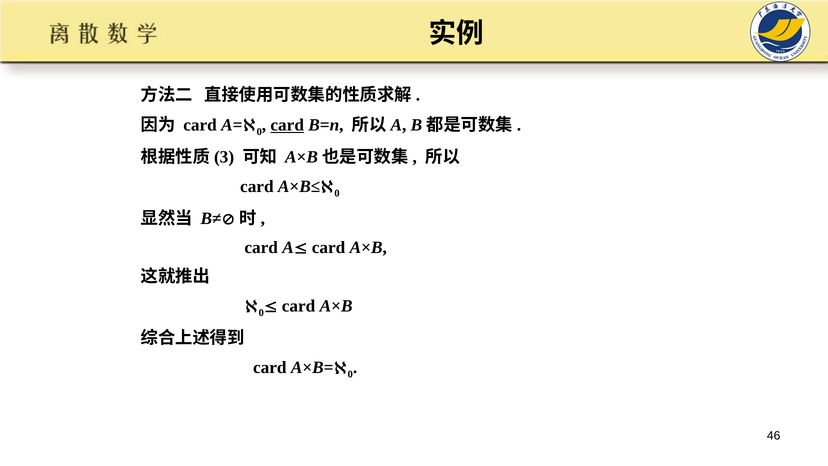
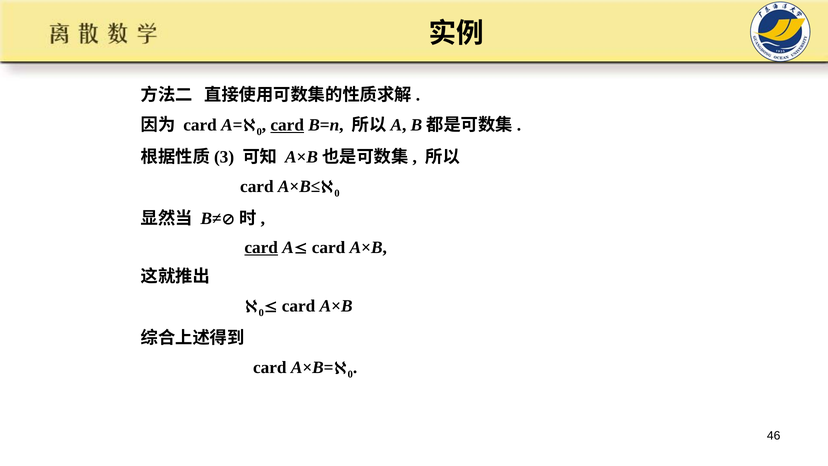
card at (261, 247) underline: none -> present
